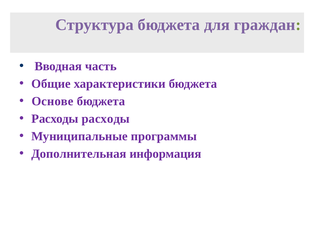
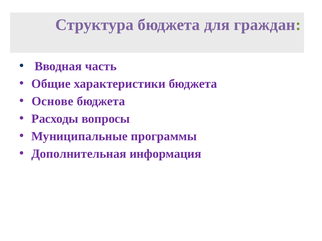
Расходы расходы: расходы -> вопросы
